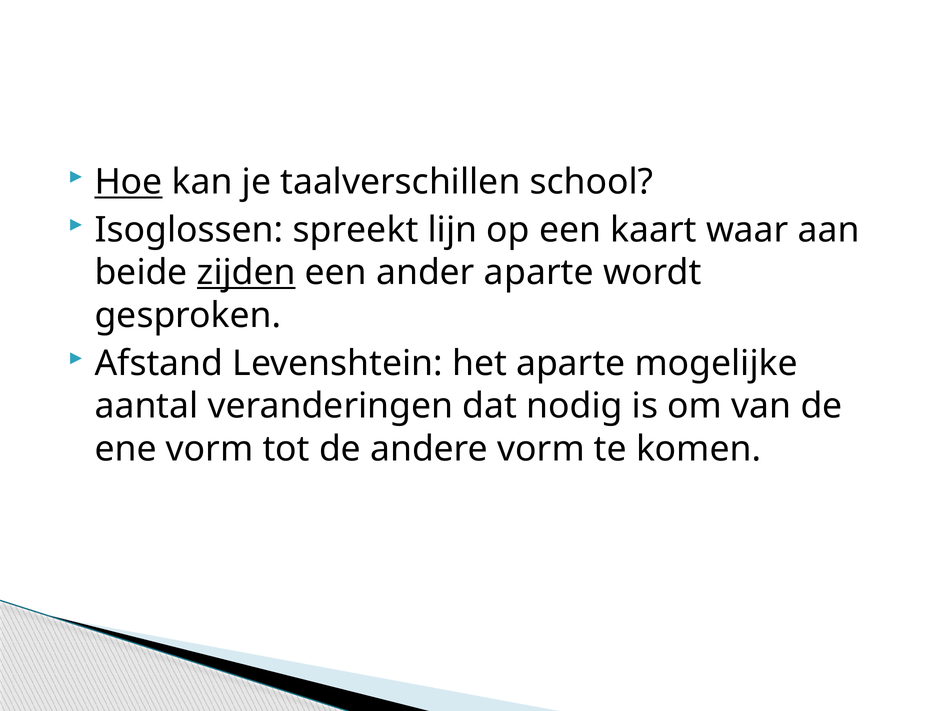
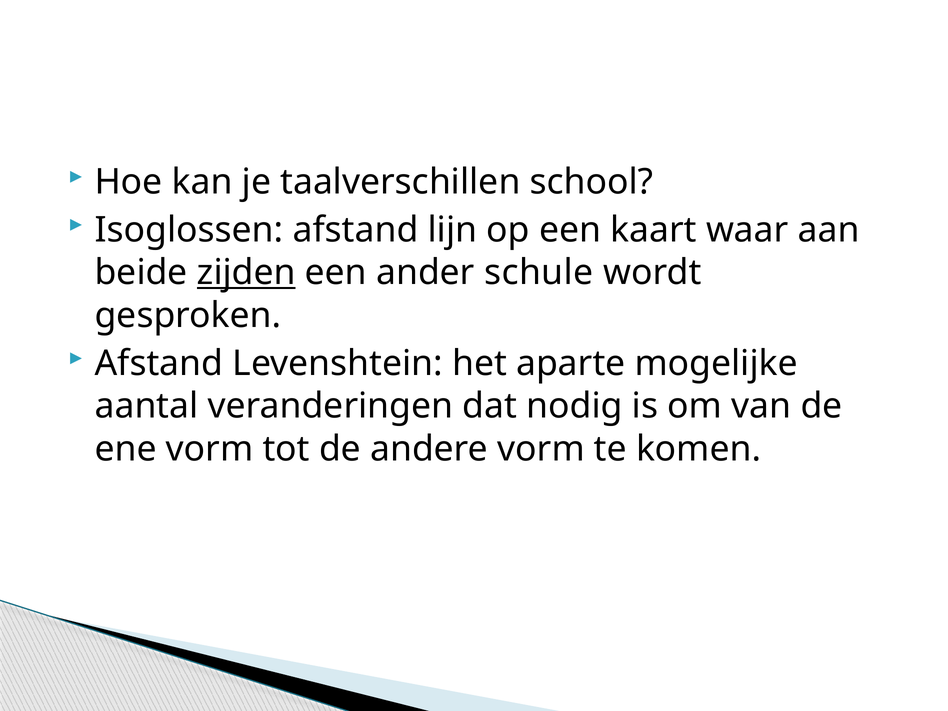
Hoe underline: present -> none
Isoglossen spreekt: spreekt -> afstand
ander aparte: aparte -> schule
